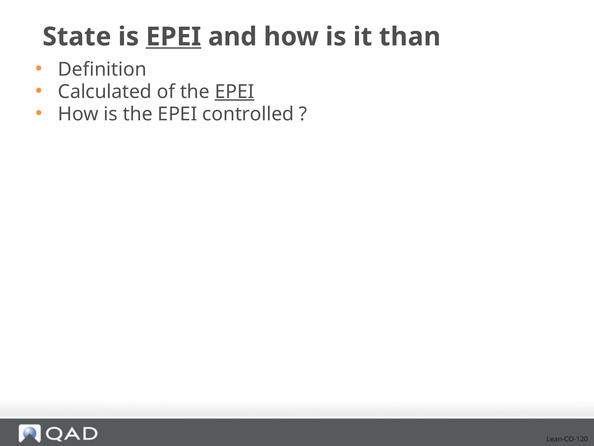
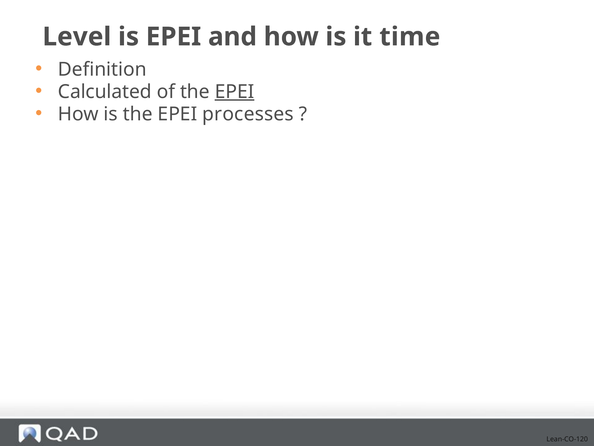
State: State -> Level
EPEI at (173, 37) underline: present -> none
than: than -> time
controlled: controlled -> processes
